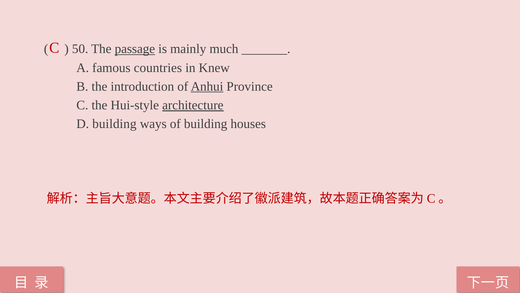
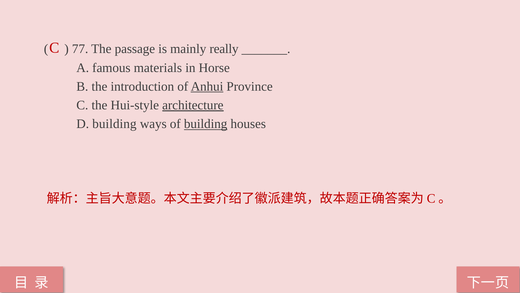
50: 50 -> 77
passage underline: present -> none
much: much -> really
countries: countries -> materials
Knew: Knew -> Horse
building at (206, 124) underline: none -> present
